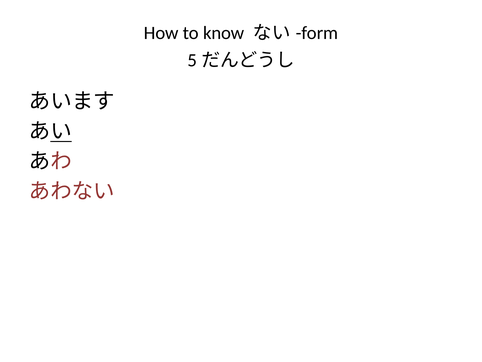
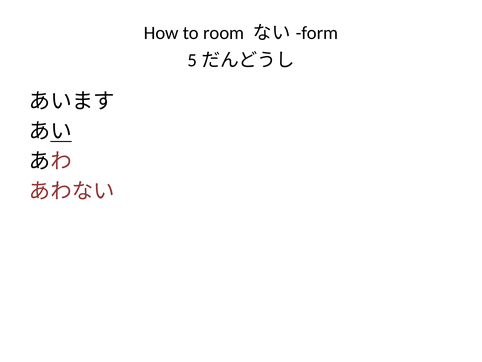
know: know -> room
